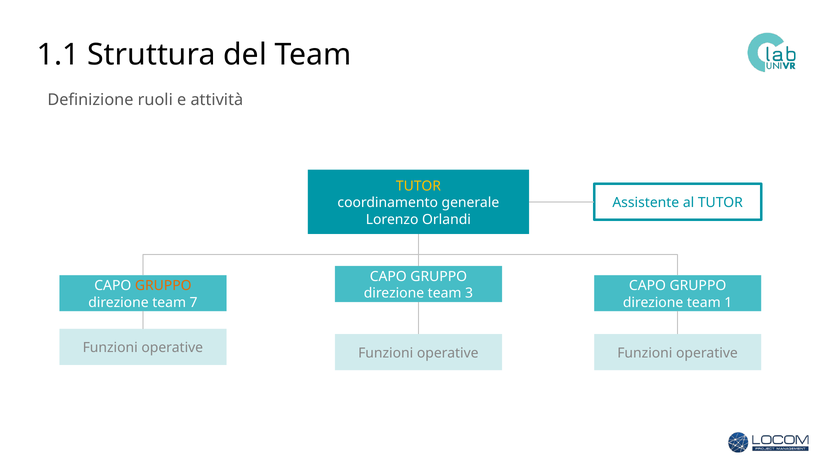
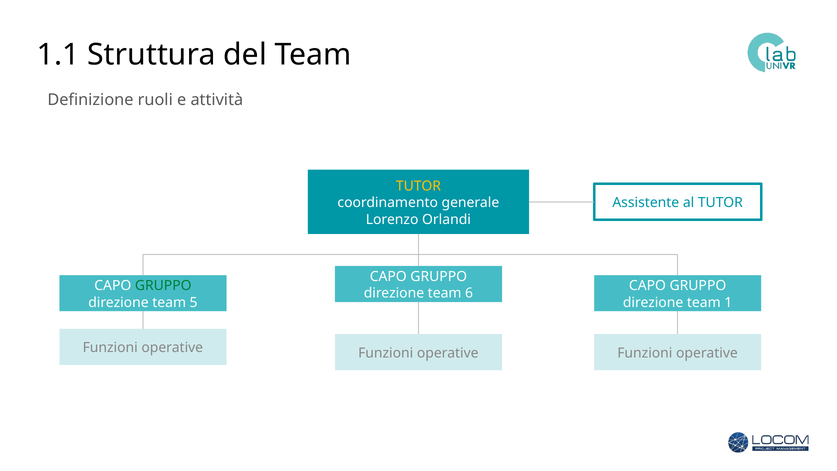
GRUPPO at (163, 286) colour: orange -> green
3: 3 -> 6
7: 7 -> 5
